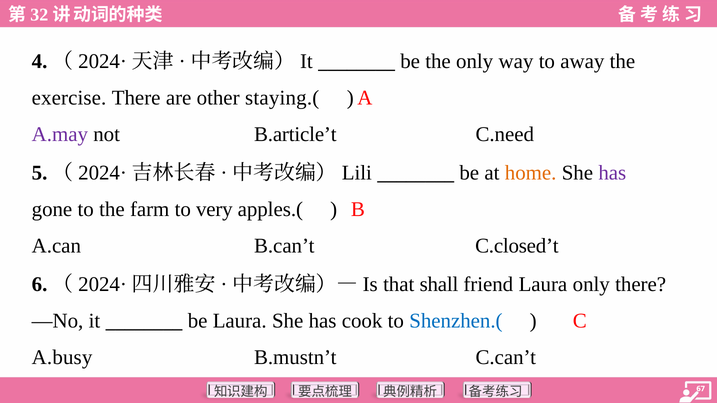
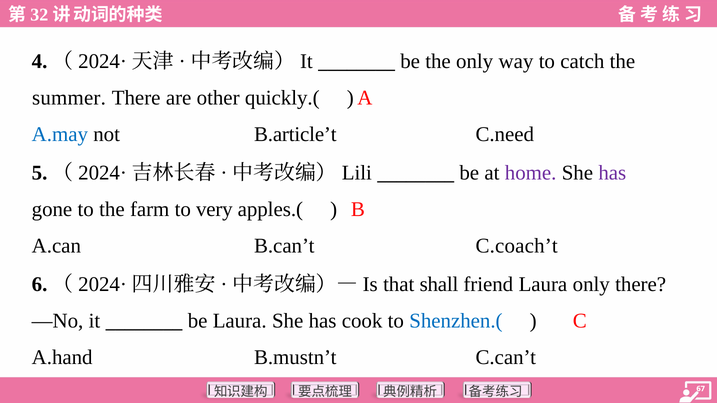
away: away -> catch
exercise: exercise -> summer
staying.(: staying.( -> quickly.(
A.may colour: purple -> blue
home colour: orange -> purple
C.closed’t: C.closed’t -> C.coach’t
A.busy: A.busy -> A.hand
